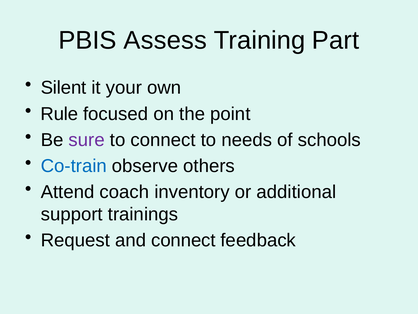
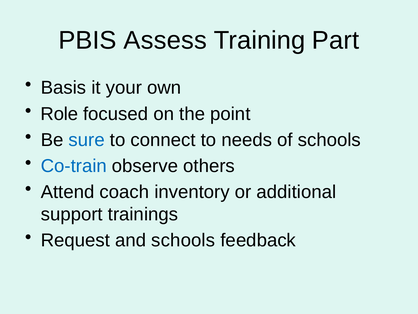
Silent: Silent -> Basis
Rule: Rule -> Role
sure colour: purple -> blue
and connect: connect -> schools
